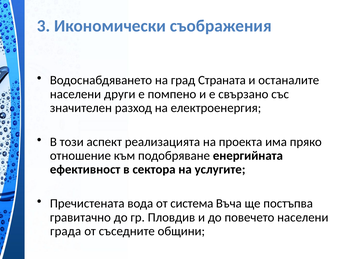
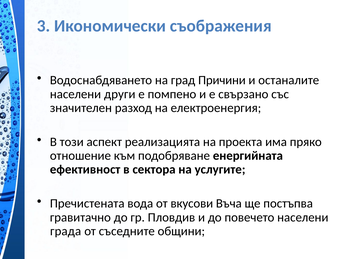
Страната: Страната -> Причини
система: система -> вкусови
